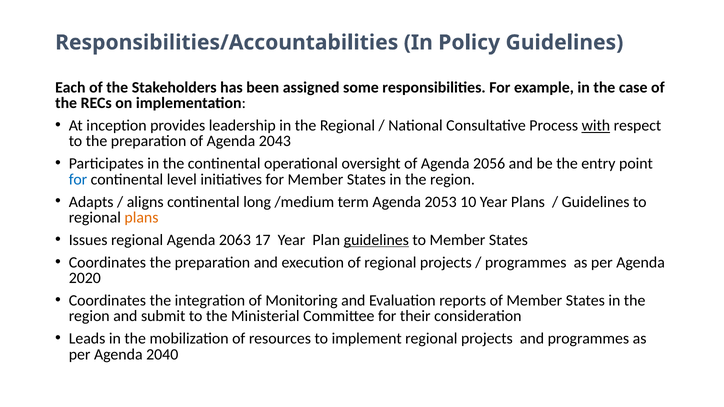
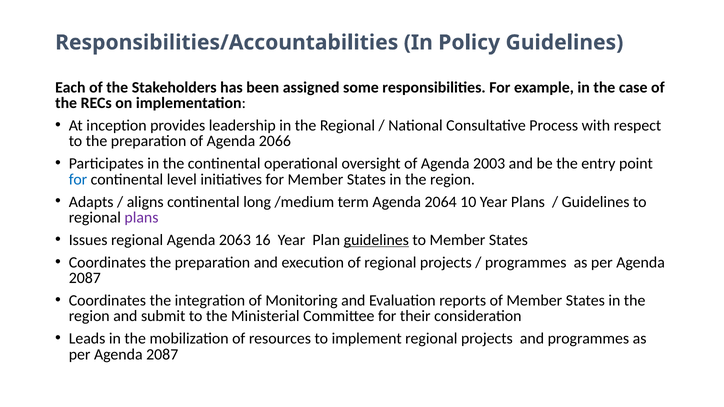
with underline: present -> none
2043: 2043 -> 2066
2056: 2056 -> 2003
2053: 2053 -> 2064
plans at (141, 218) colour: orange -> purple
17: 17 -> 16
2020 at (85, 278): 2020 -> 2087
2040 at (162, 355): 2040 -> 2087
